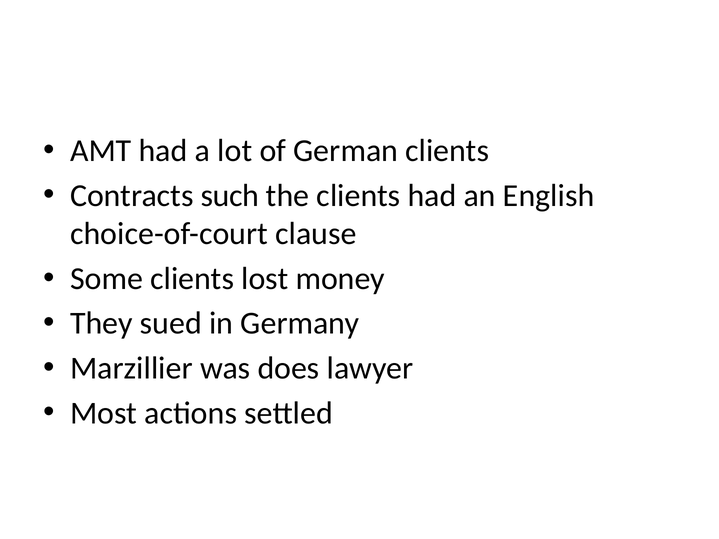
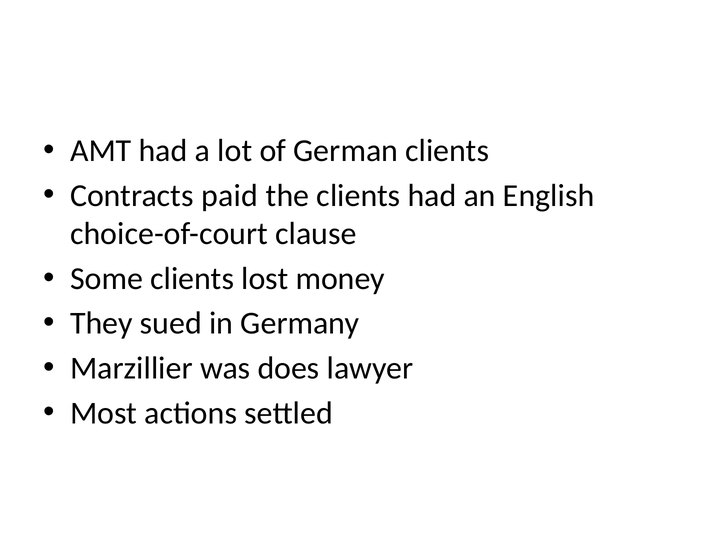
such: such -> paid
